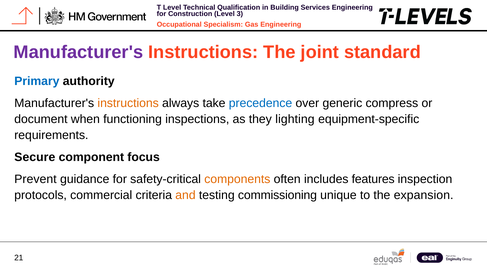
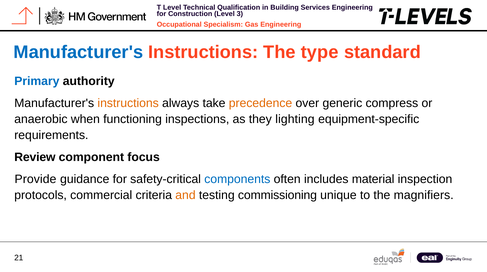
Manufacturer's at (78, 52) colour: purple -> blue
joint: joint -> type
precedence colour: blue -> orange
document: document -> anaerobic
Secure: Secure -> Review
Prevent: Prevent -> Provide
components colour: orange -> blue
features: features -> material
expansion: expansion -> magnifiers
